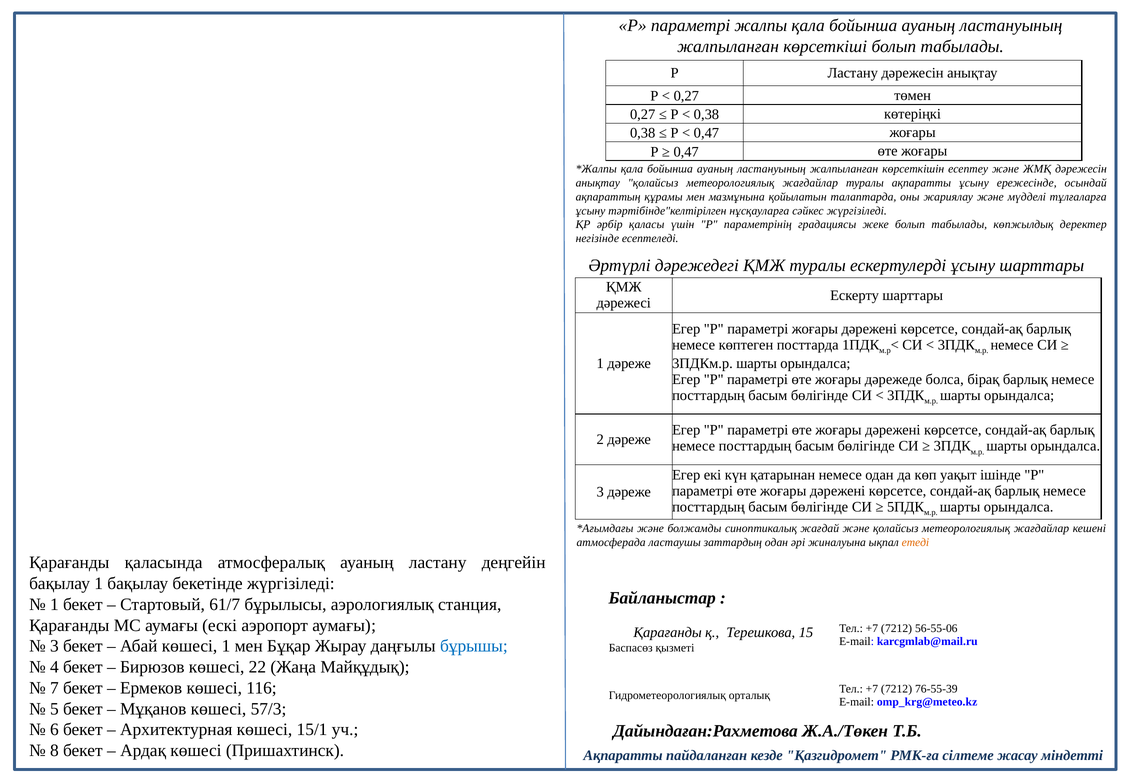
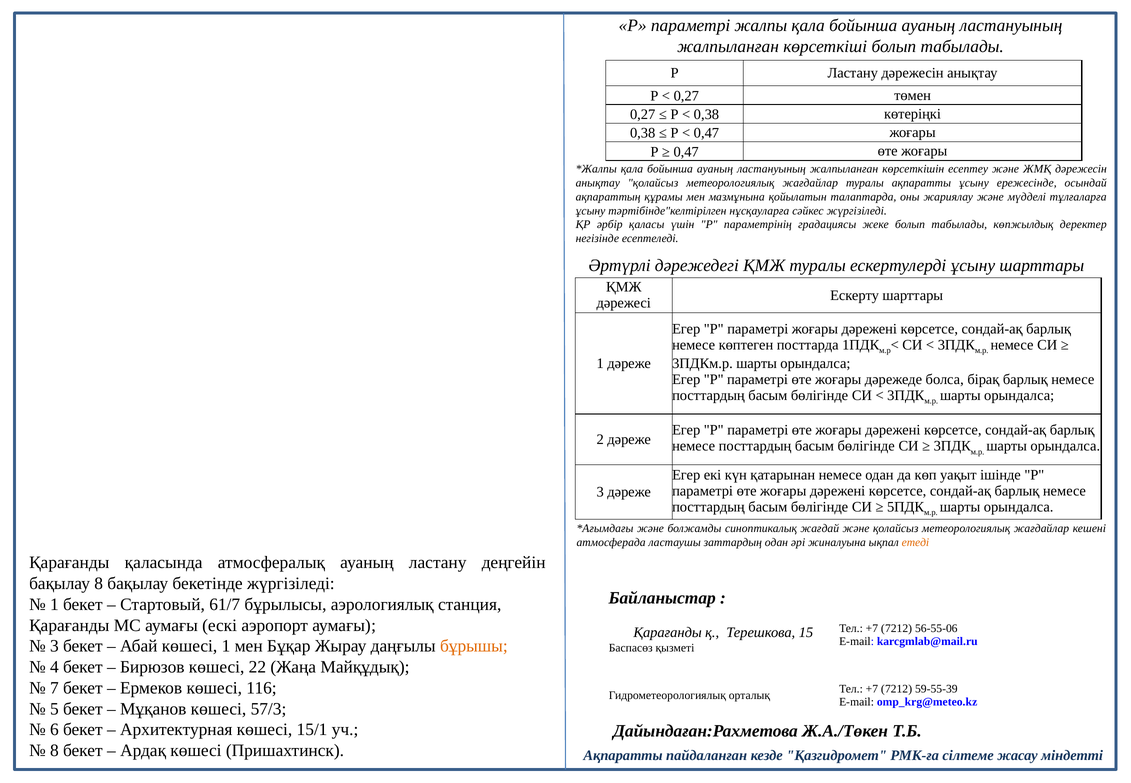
бақылау 1: 1 -> 8
бұрышы colour: blue -> orange
76-55-39: 76-55-39 -> 59-55-39
